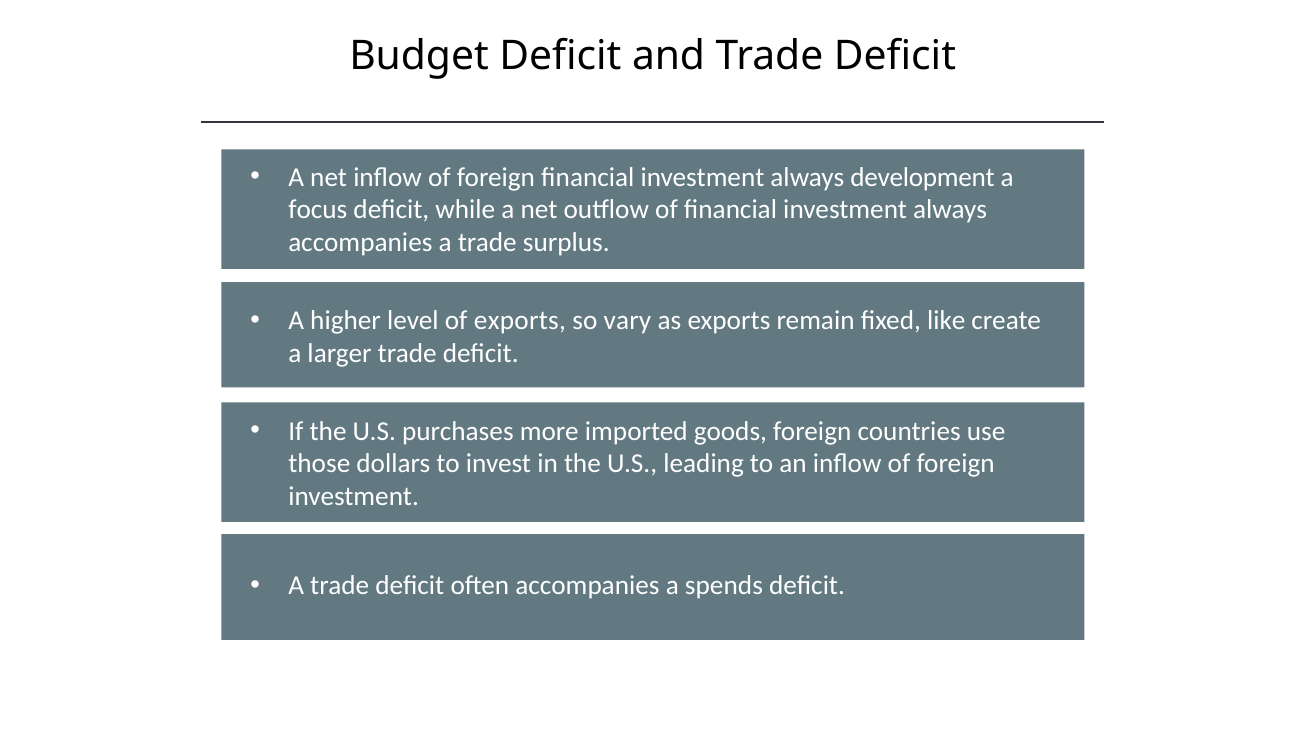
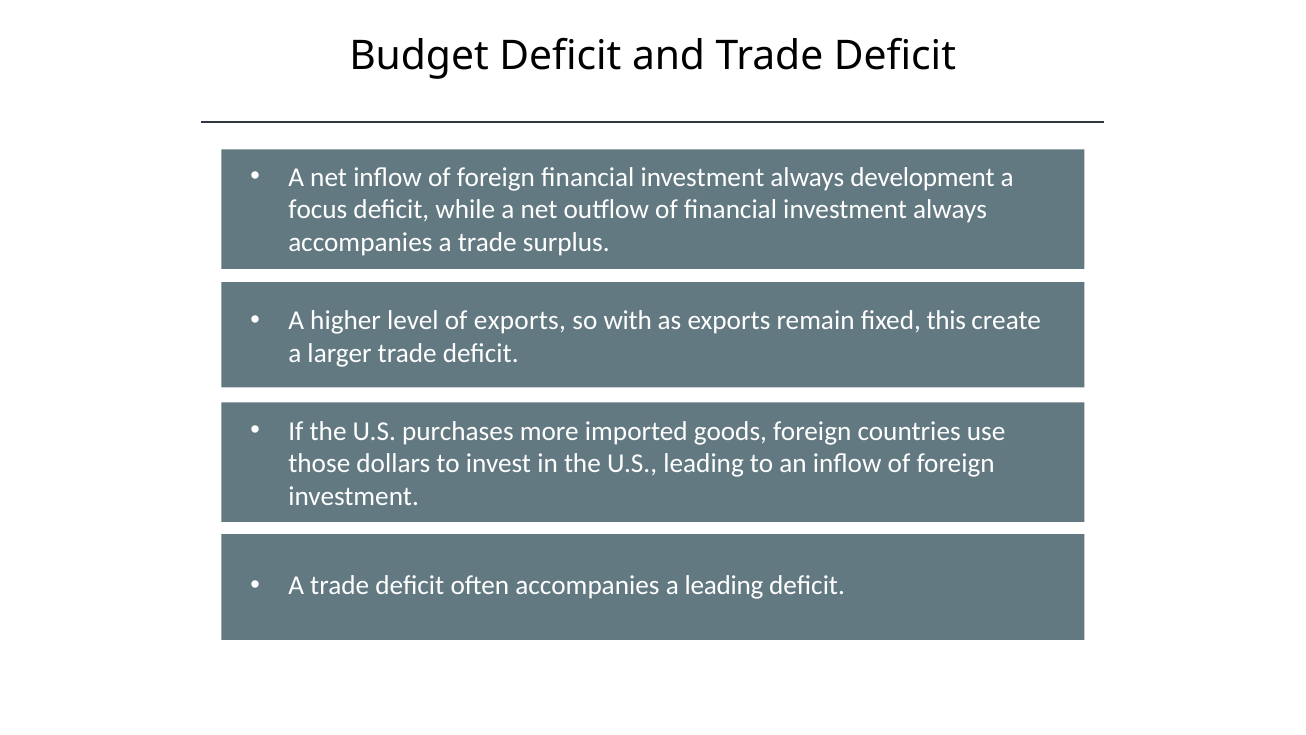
vary: vary -> with
like: like -> this
a spends: spends -> leading
